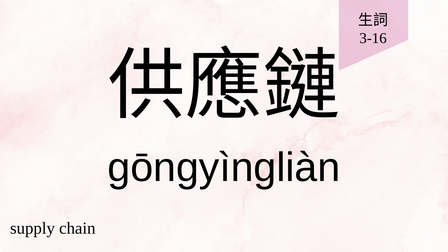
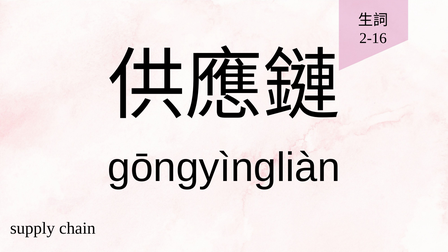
3-16: 3-16 -> 2-16
